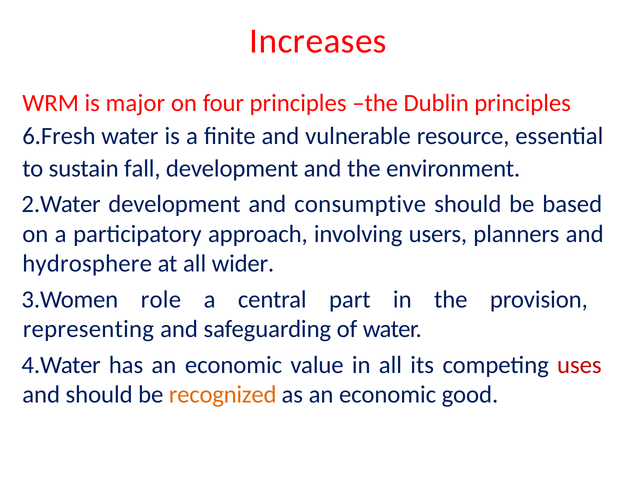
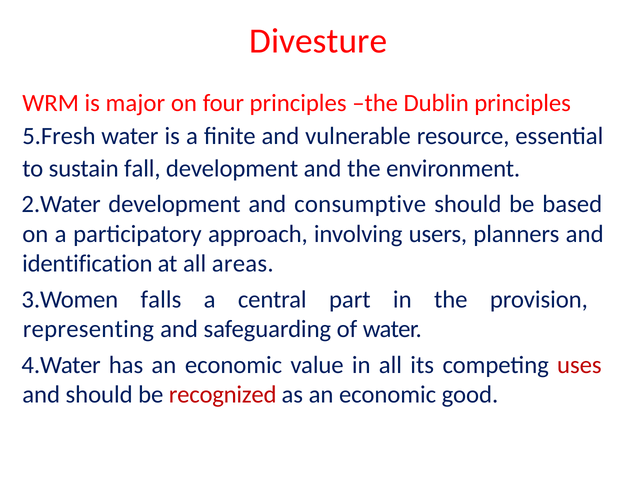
Increases: Increases -> Divesture
6.Fresh: 6.Fresh -> 5.Fresh
hydrosphere: hydrosphere -> identification
wider: wider -> areas
role: role -> falls
recognized colour: orange -> red
